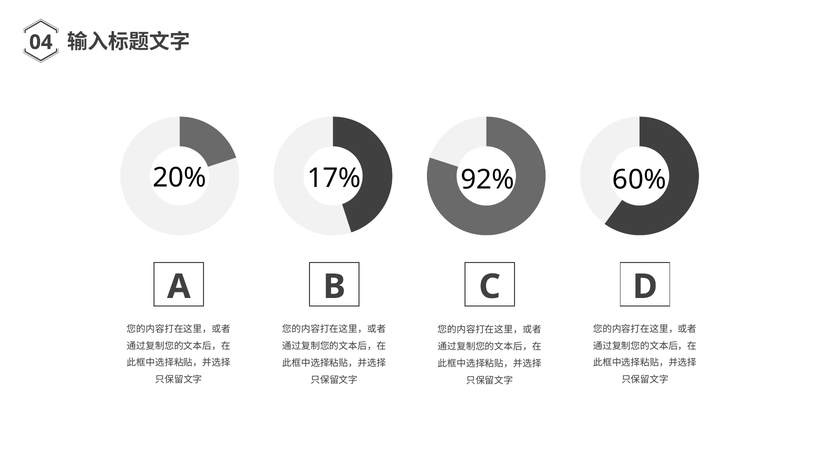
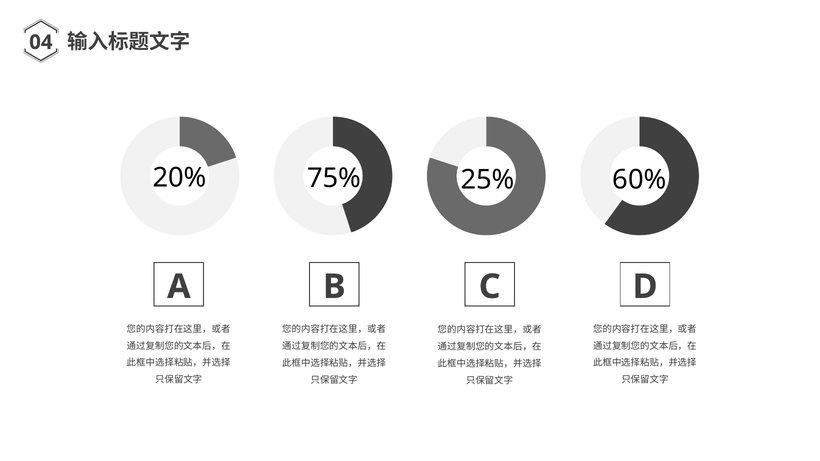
17%: 17% -> 75%
92%: 92% -> 25%
